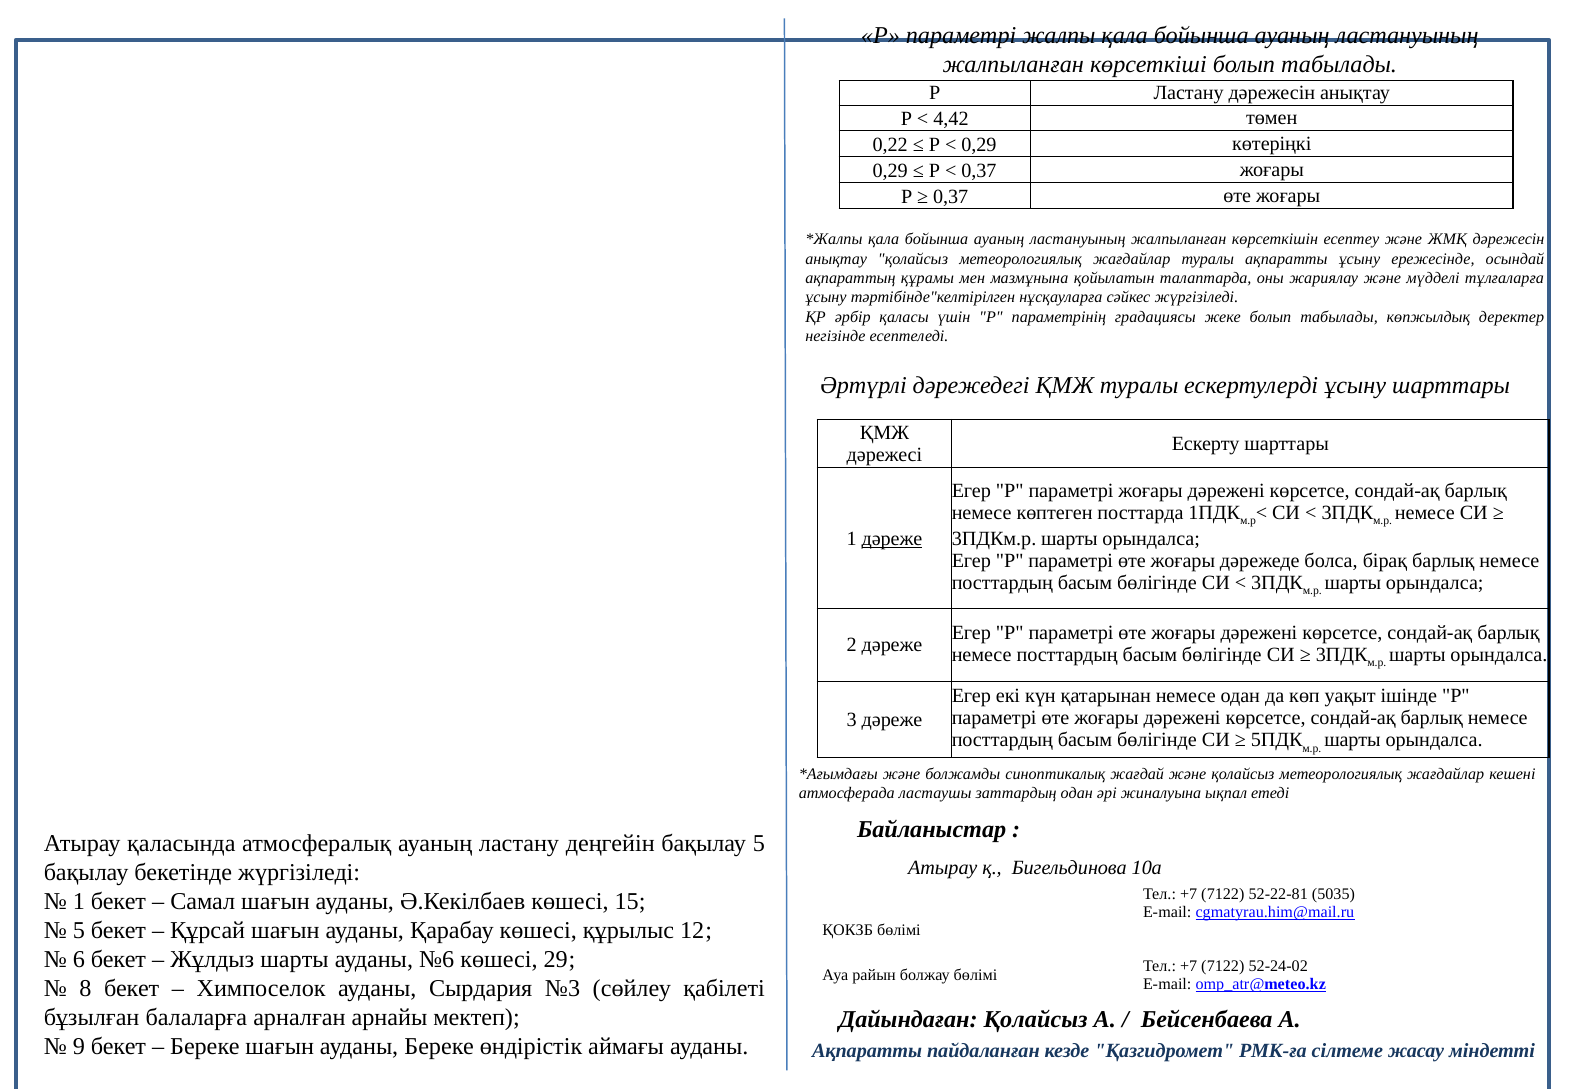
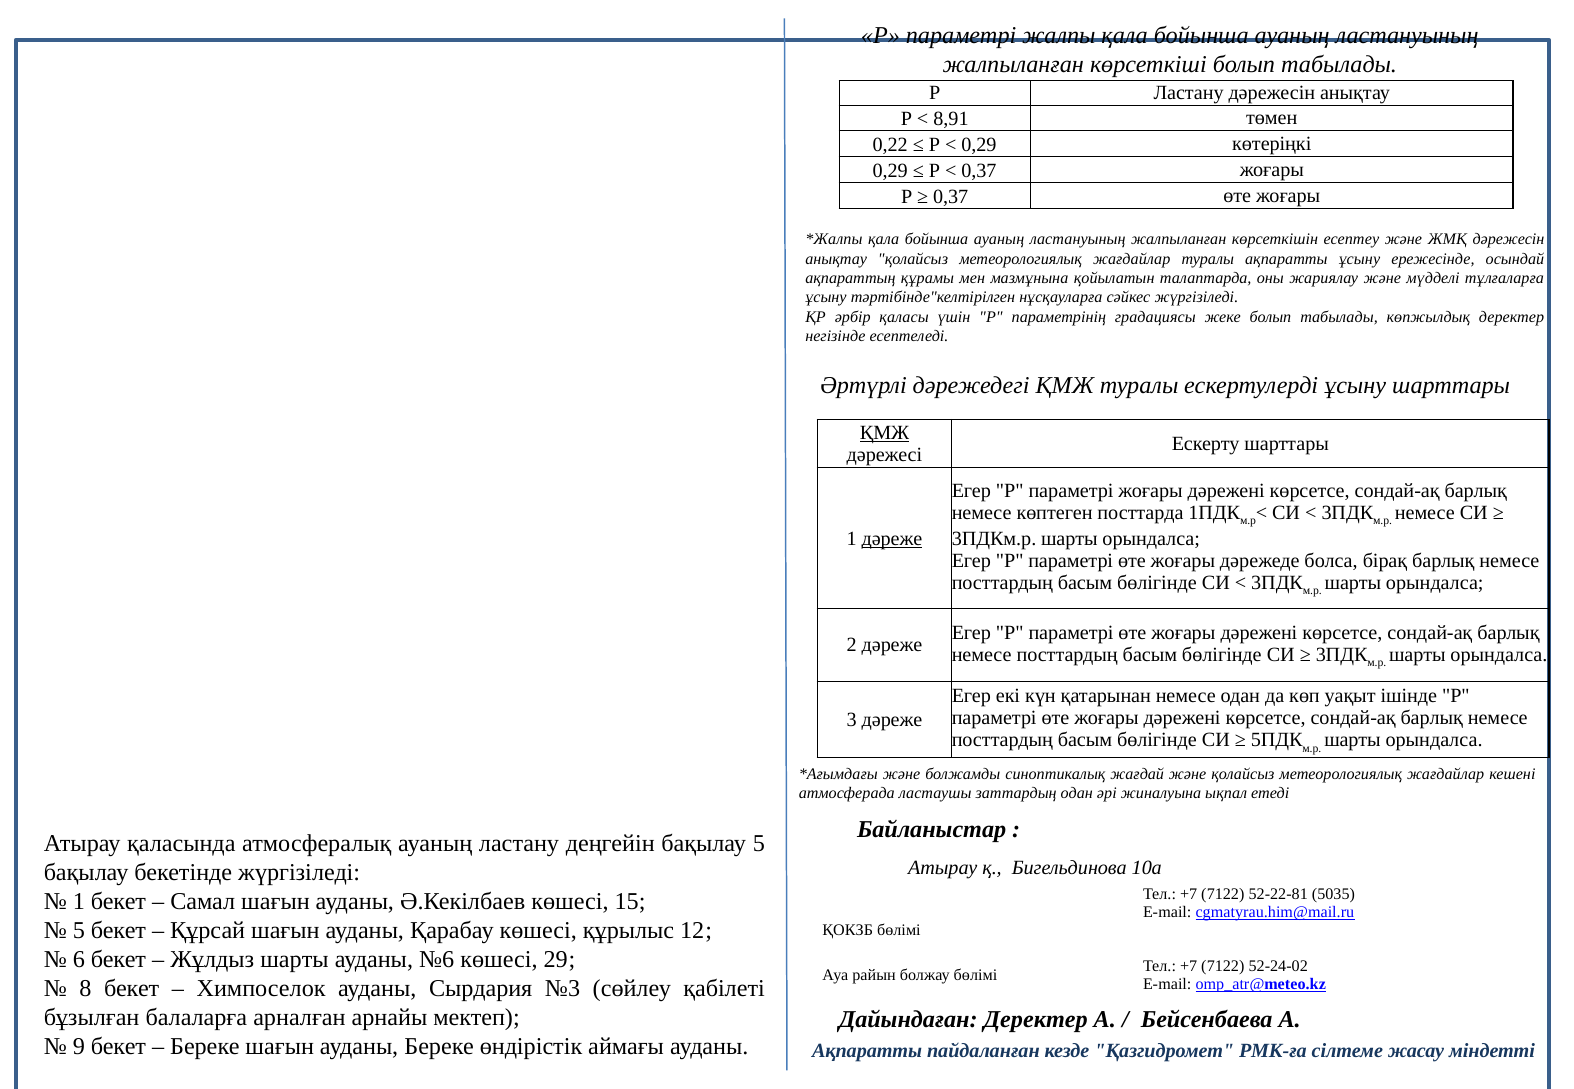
4,42: 4,42 -> 8,91
ҚМЖ at (885, 433) underline: none -> present
Дайындаған Қолайсыз: Қолайсыз -> Деректер
